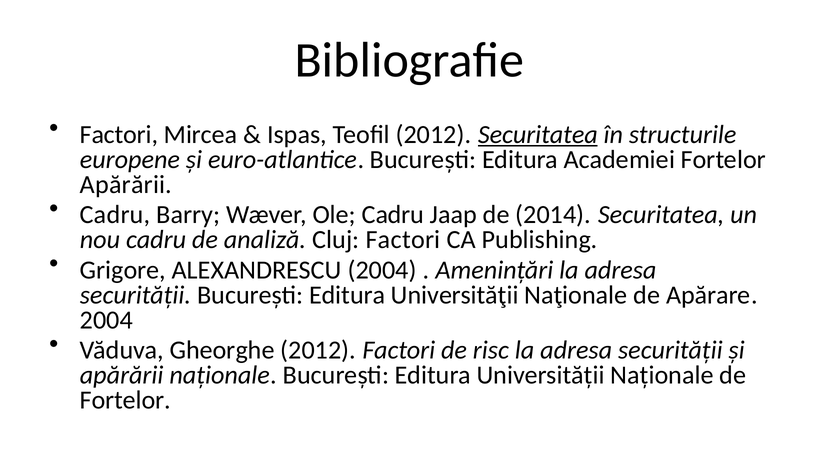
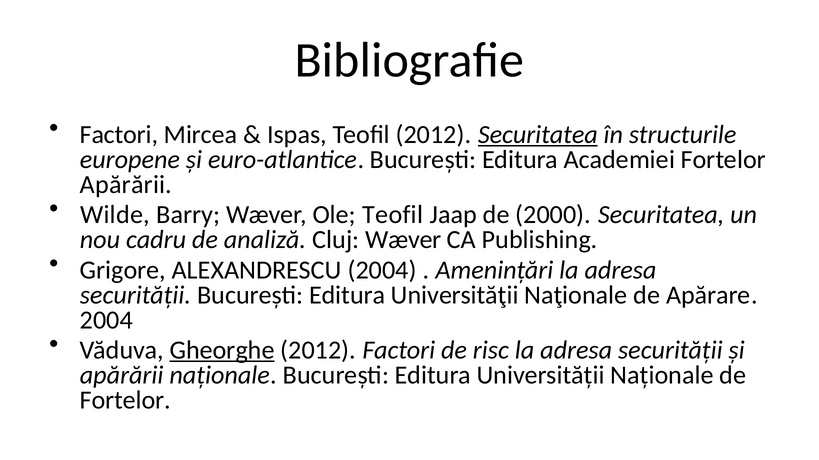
Cadru at (115, 215): Cadru -> Wilde
Ole Cadru: Cadru -> Teofil
2014: 2014 -> 2000
Cluj Factori: Factori -> Wæver
Gheorghe underline: none -> present
